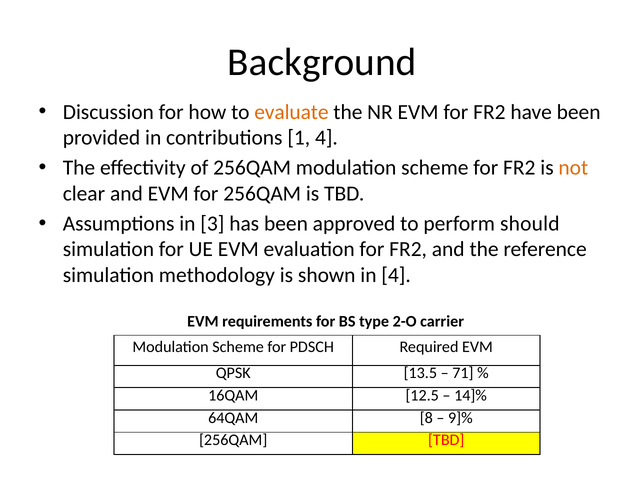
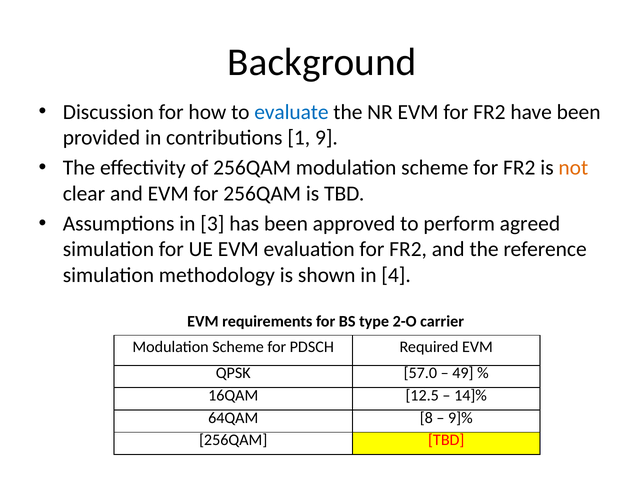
evaluate colour: orange -> blue
1 4: 4 -> 9
should: should -> agreed
13.5: 13.5 -> 57.0
71: 71 -> 49
